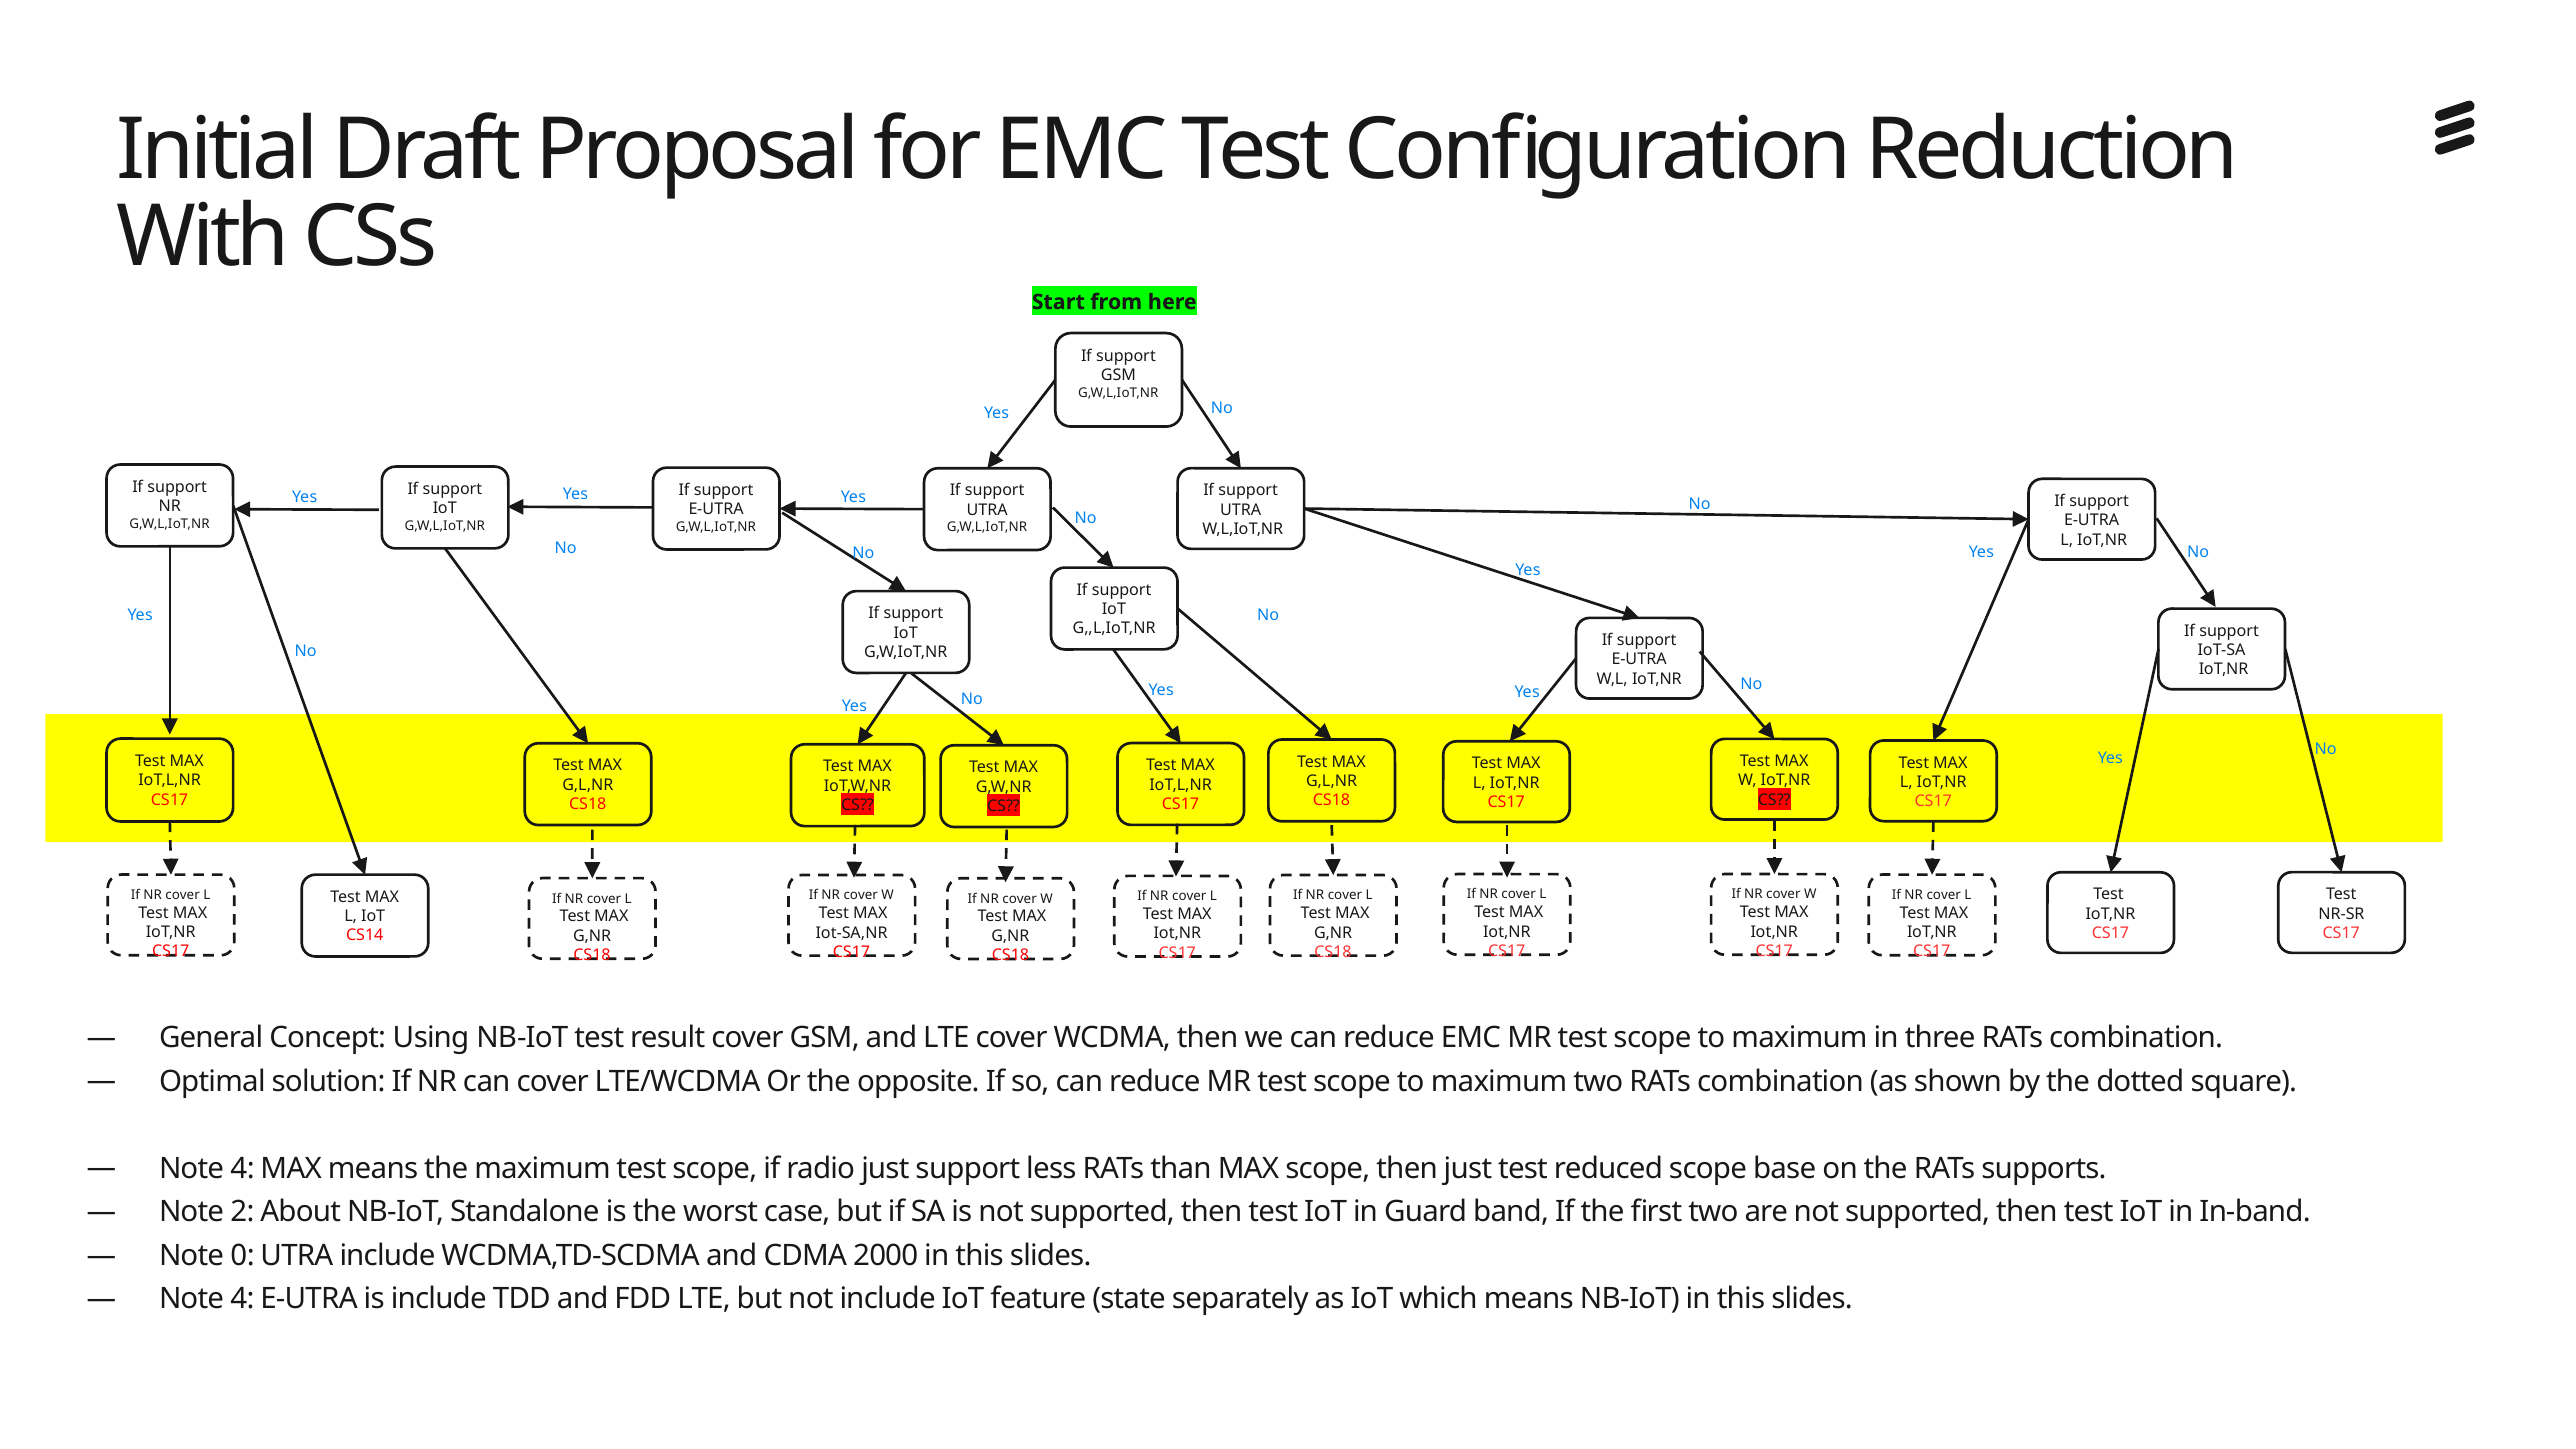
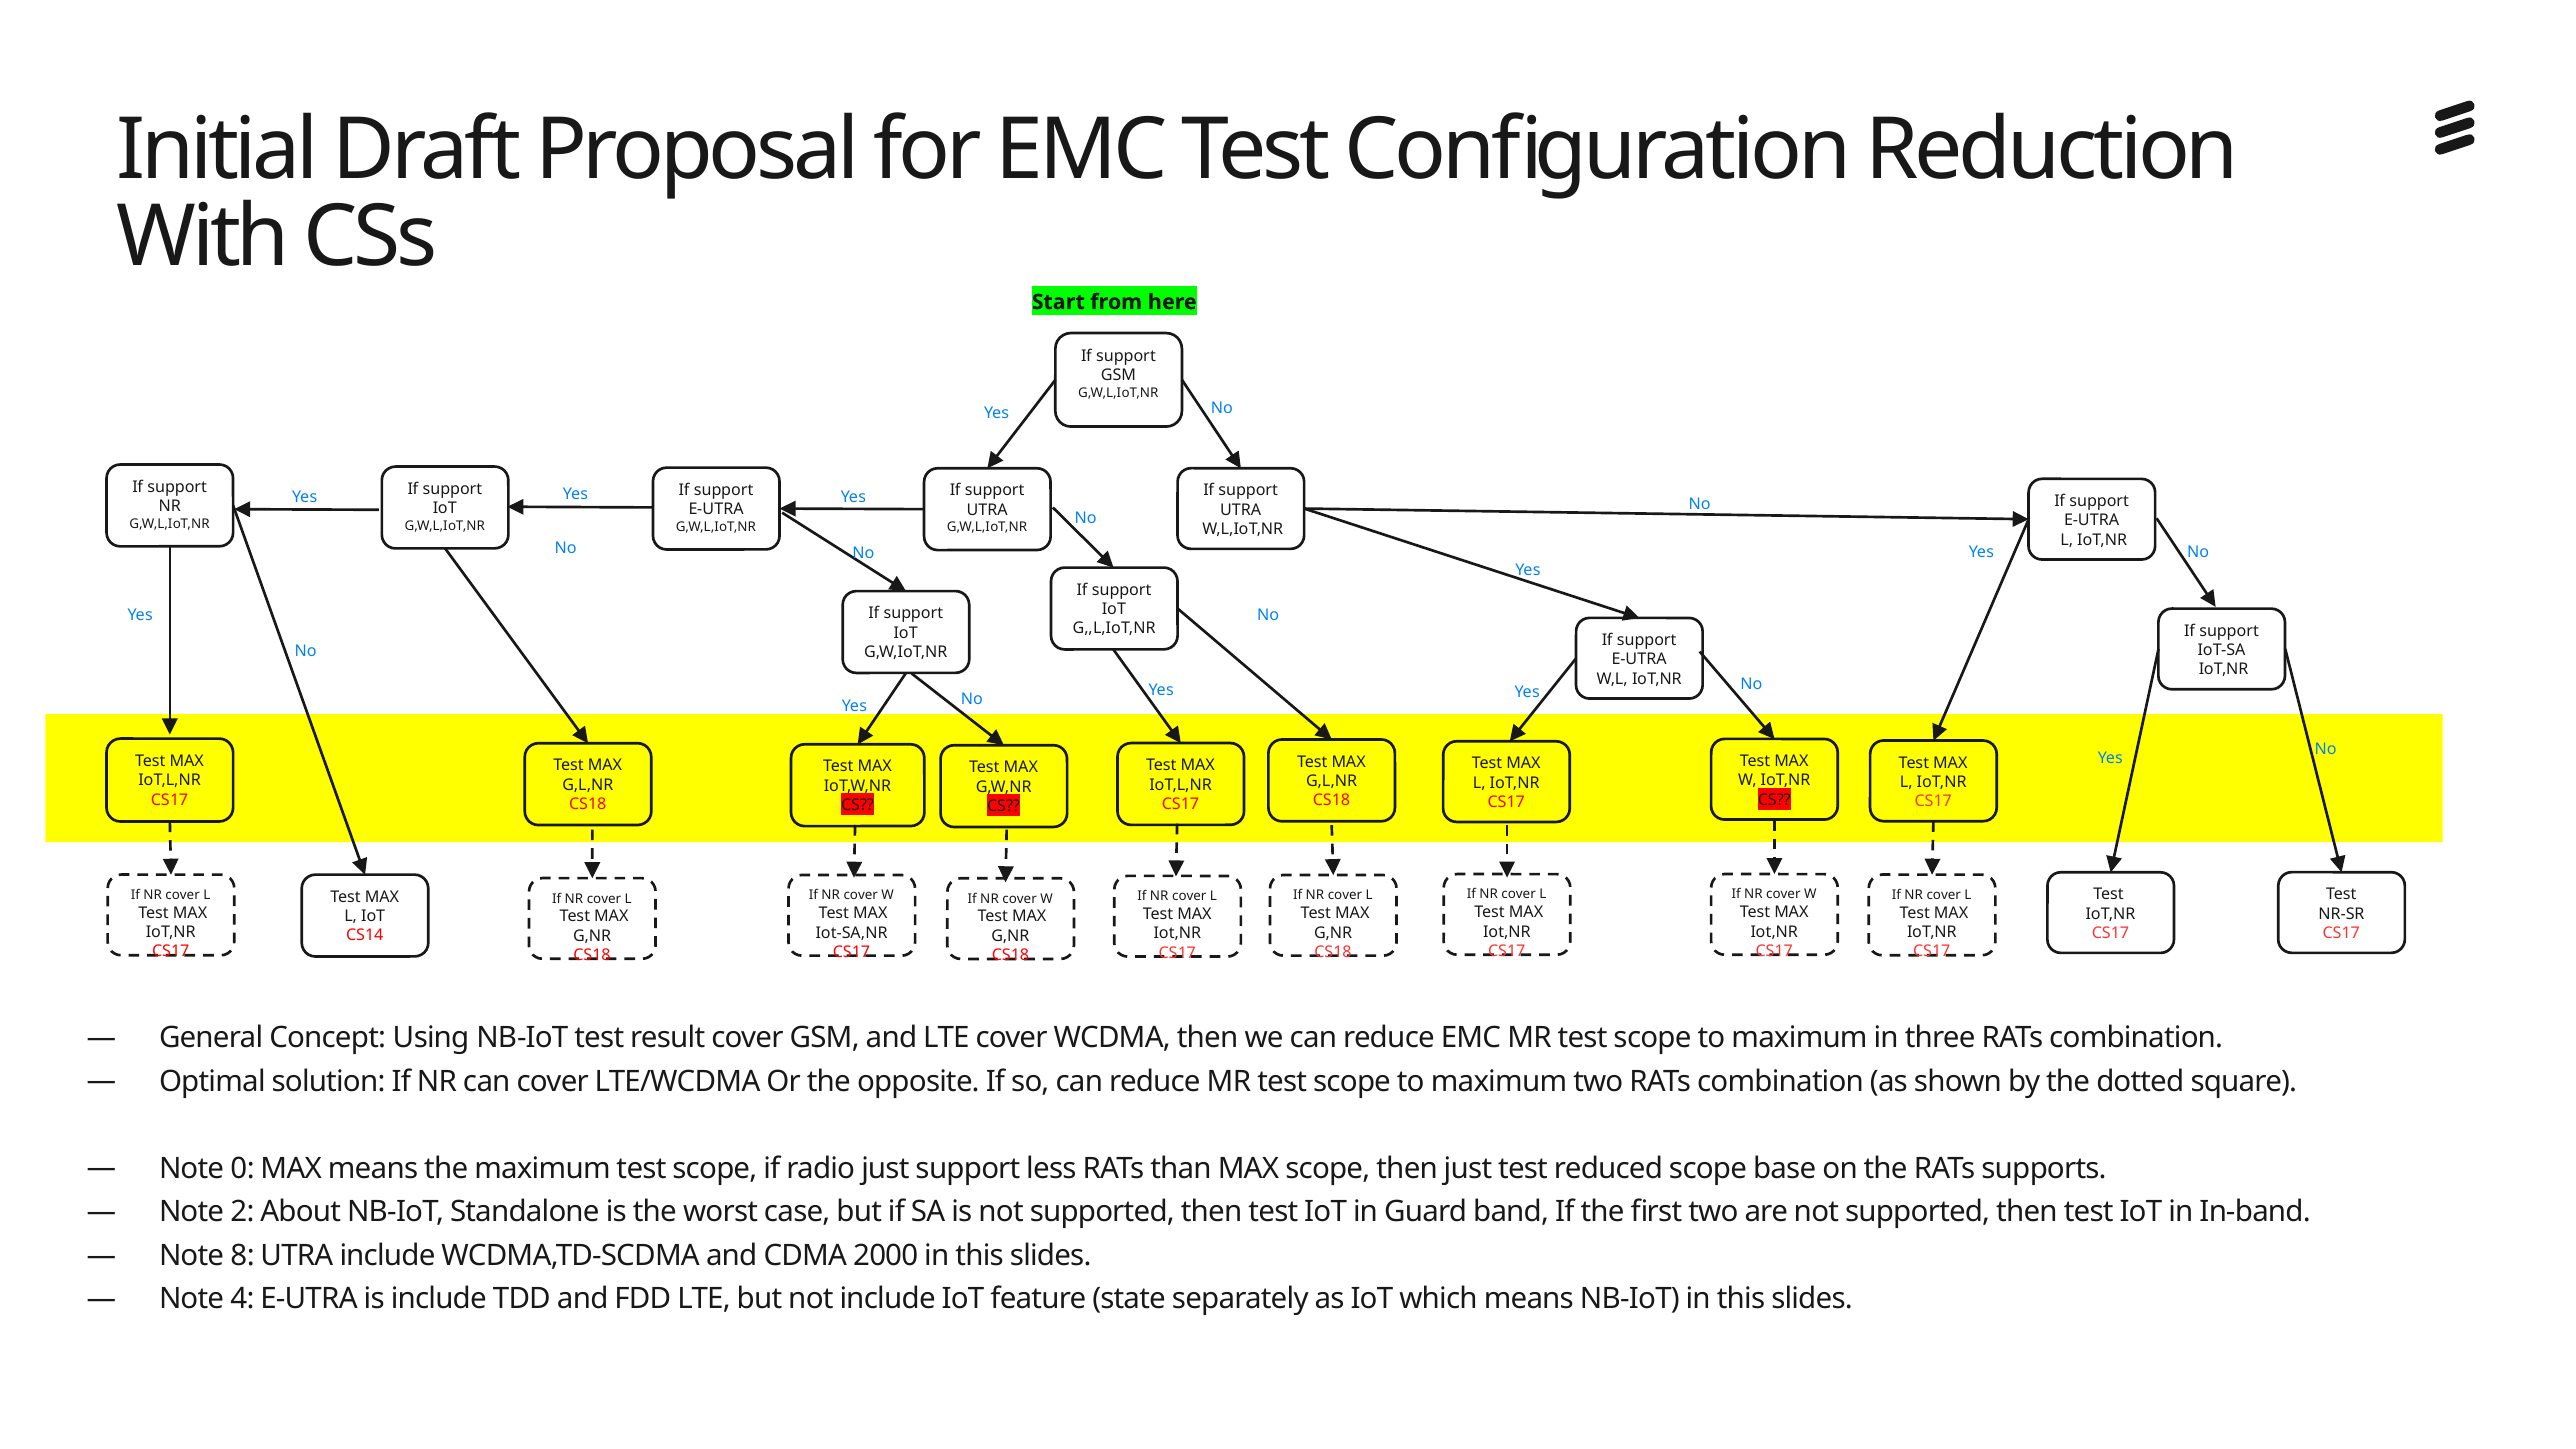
4 at (243, 1169): 4 -> 0
0: 0 -> 8
